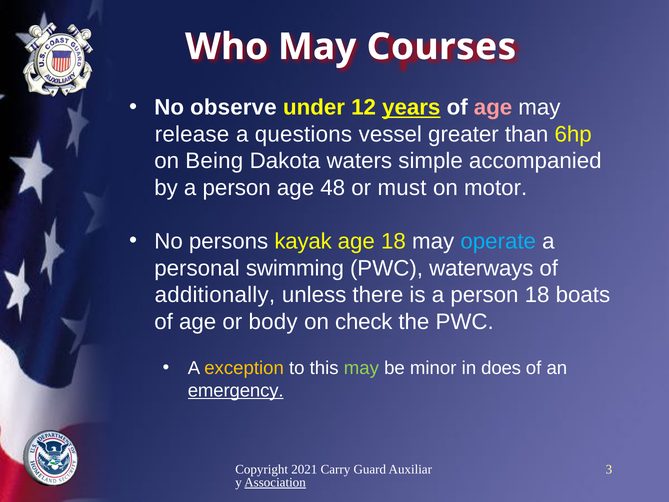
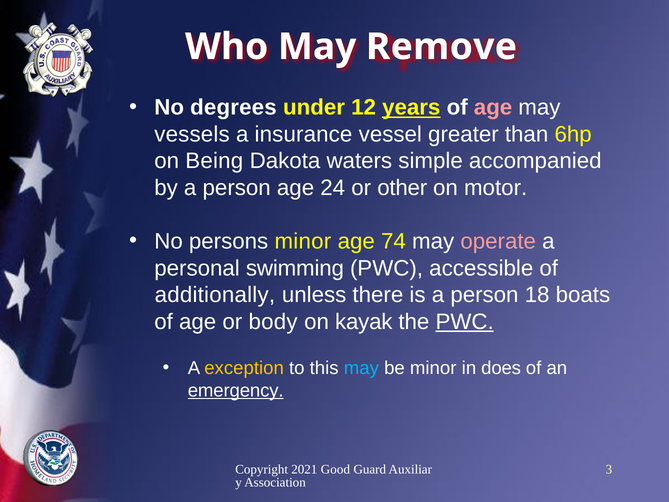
Courses: Courses -> Remove
observe: observe -> degrees
release: release -> vessels
questions: questions -> insurance
48: 48 -> 24
must: must -> other
persons kayak: kayak -> minor
age 18: 18 -> 74
operate colour: light blue -> pink
waterways: waterways -> accessible
check: check -> kayak
PWC at (465, 322) underline: none -> present
may at (361, 368) colour: light green -> light blue
Carry: Carry -> Good
Association underline: present -> none
